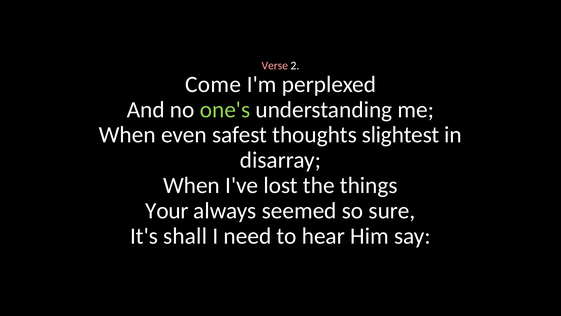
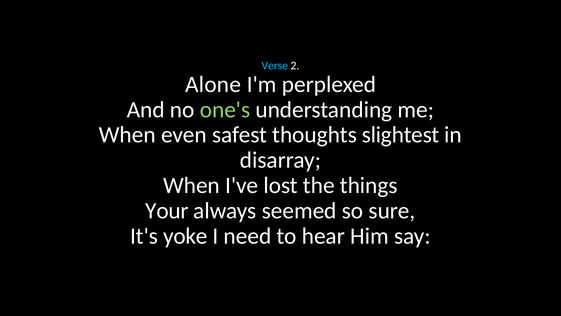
Verse colour: pink -> light blue
Come: Come -> Alone
shall: shall -> yoke
